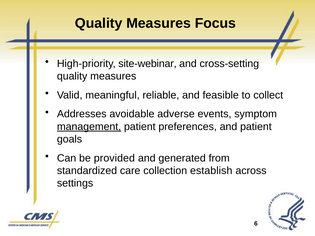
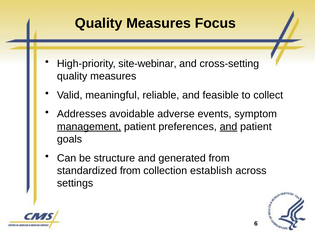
and at (228, 127) underline: none -> present
provided: provided -> structure
standardized care: care -> from
